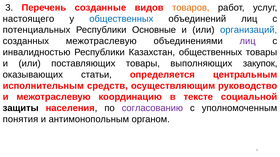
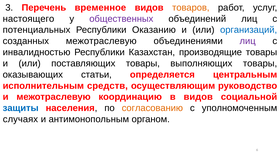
созданные: созданные -> временное
общественных at (121, 19) colour: blue -> purple
Основные: Основные -> Оказанию
Казахстан общественных: общественных -> производящие
выполняющих закупок: закупок -> товары
в тексте: тексте -> видов
защиты colour: black -> blue
согласованию colour: purple -> orange
понятия: понятия -> случаях
